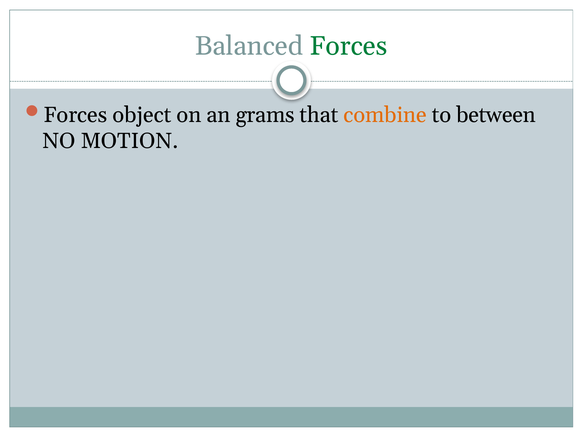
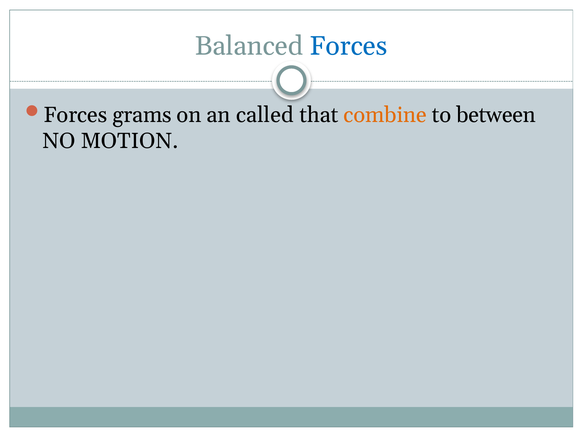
Forces at (348, 46) colour: green -> blue
object: object -> grams
grams: grams -> called
